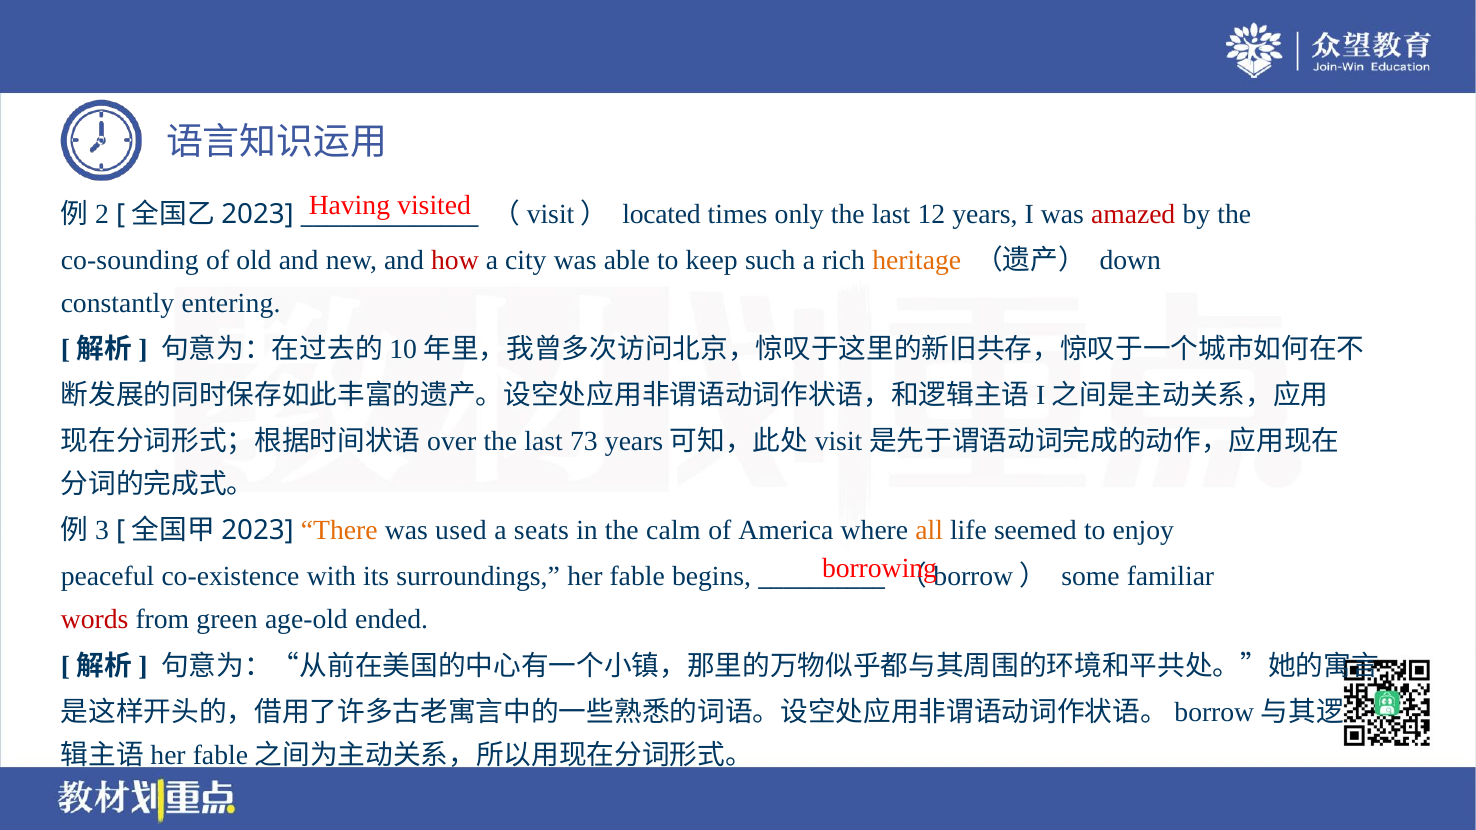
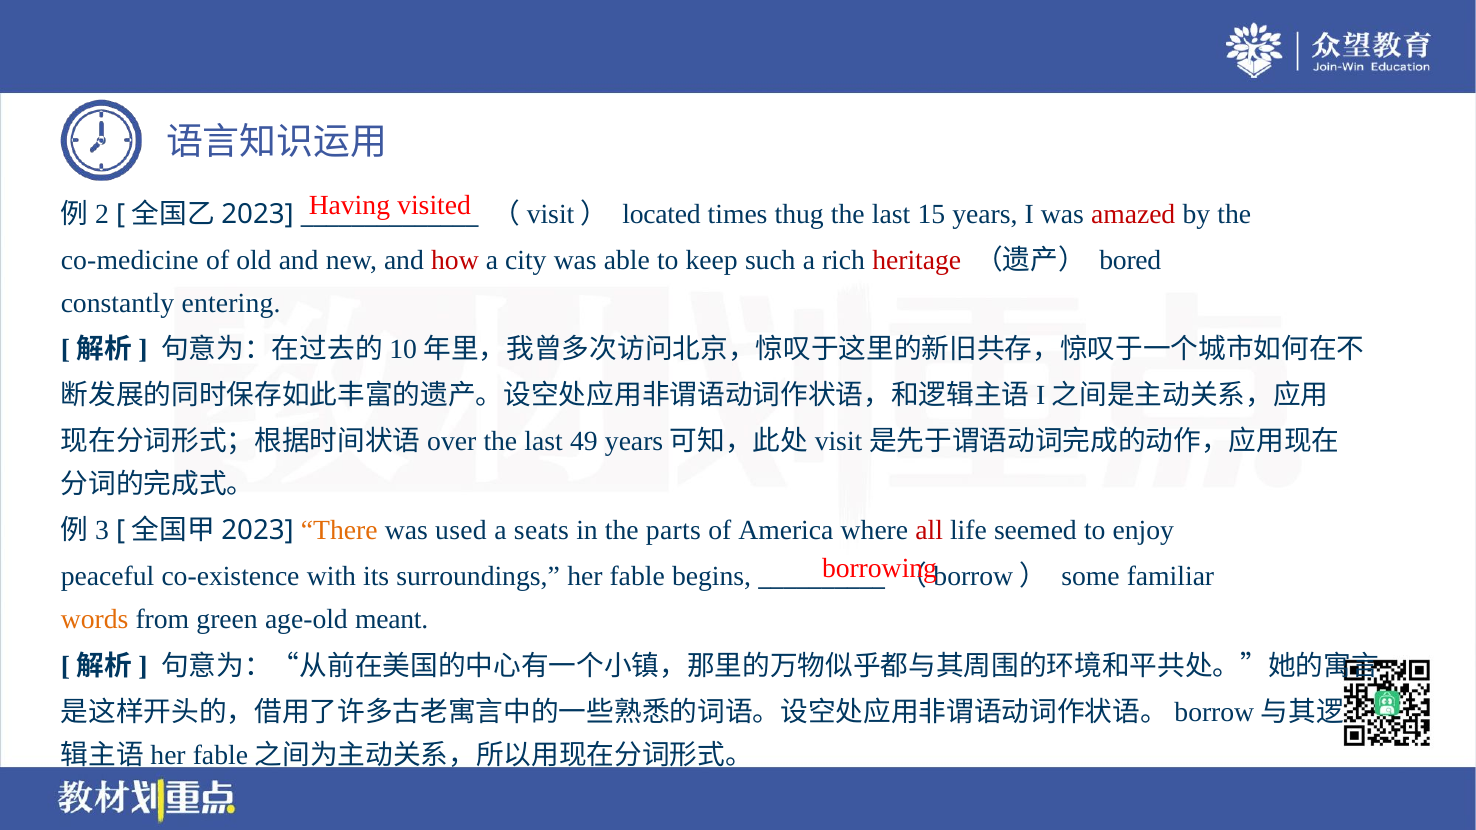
only: only -> thug
12: 12 -> 15
co-sounding: co-sounding -> co-medicine
heritage colour: orange -> red
down: down -> bored
73: 73 -> 49
calm: calm -> parts
all colour: orange -> red
words colour: red -> orange
ended: ended -> meant
